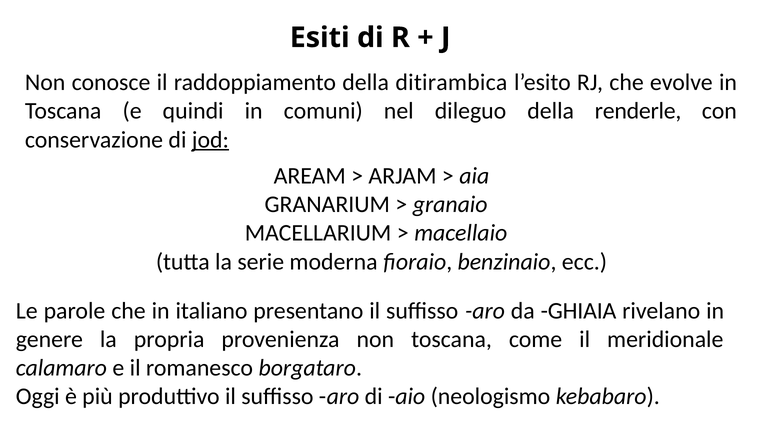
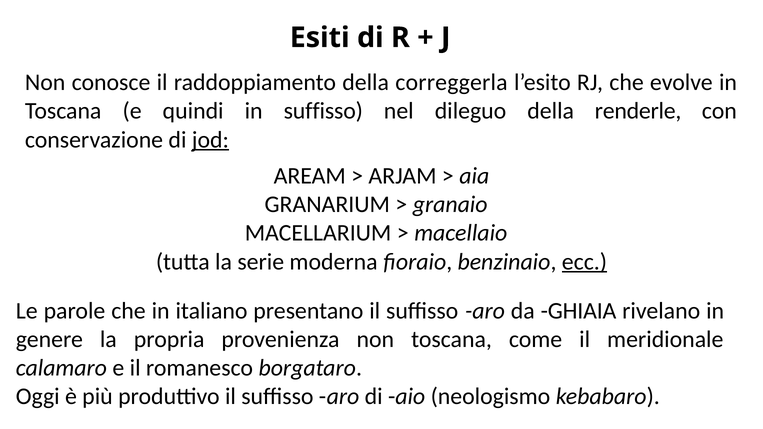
ditirambica: ditirambica -> correggerla
in comuni: comuni -> suffisso
ecc underline: none -> present
